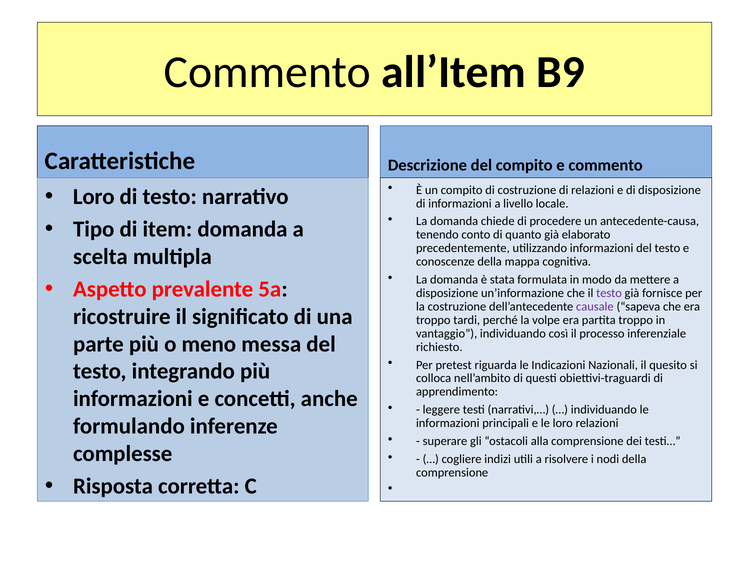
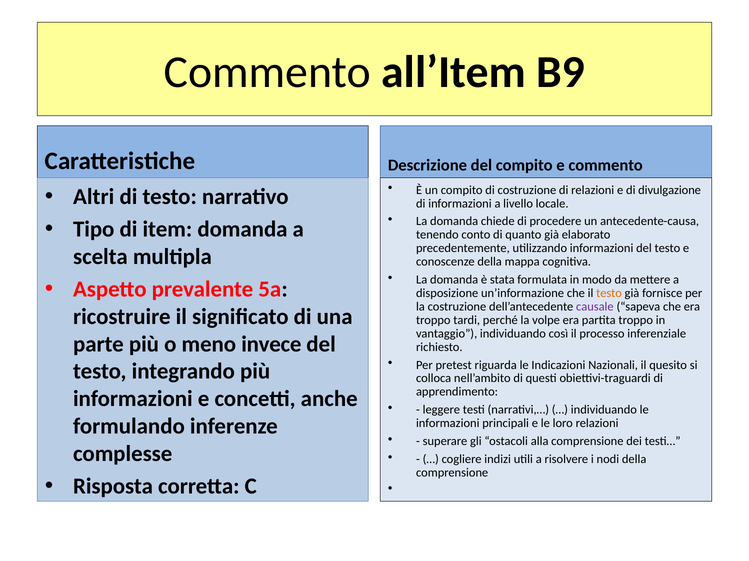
di disposizione: disposizione -> divulgazione
Loro at (94, 197): Loro -> Altri
testo at (609, 294) colour: purple -> orange
messa: messa -> invece
